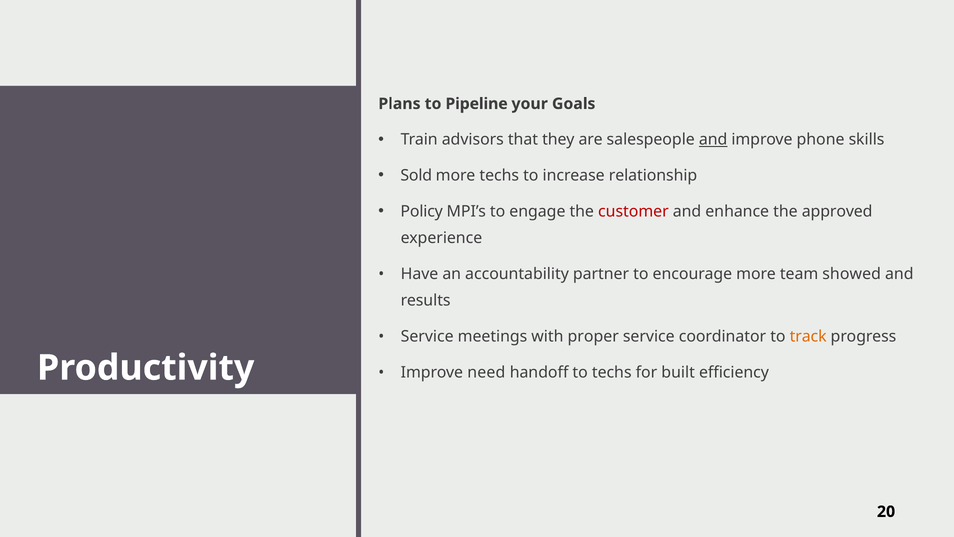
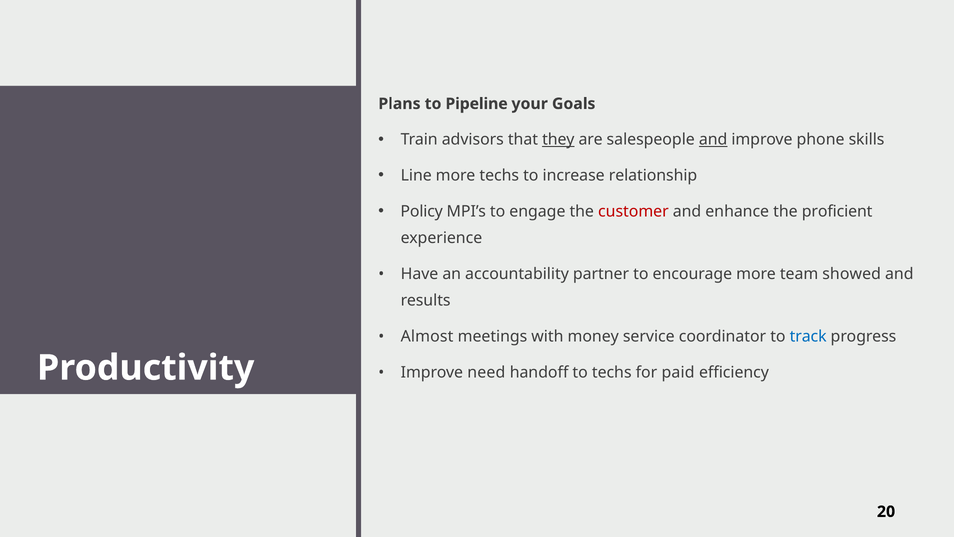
they underline: none -> present
Sold: Sold -> Line
approved: approved -> proficient
Service at (427, 336): Service -> Almost
proper: proper -> money
track colour: orange -> blue
built: built -> paid
